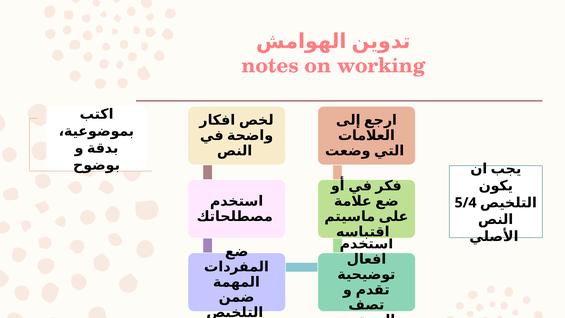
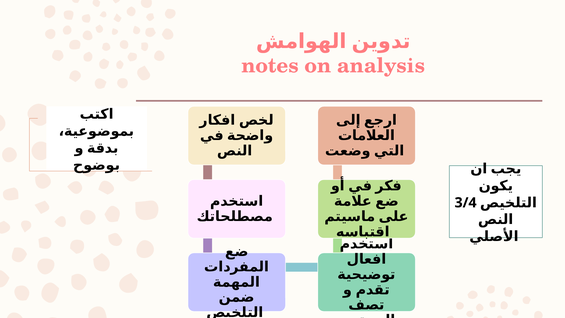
working: working -> analysis
5/4: 5/4 -> 3/4
